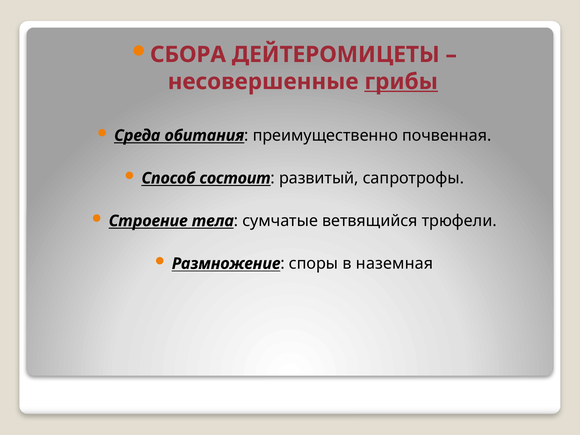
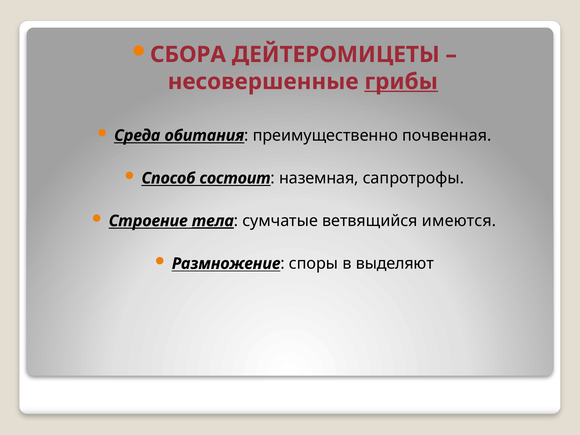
развитый: развитый -> наземная
тела underline: none -> present
трюфели: трюфели -> имеются
наземная: наземная -> выделяют
